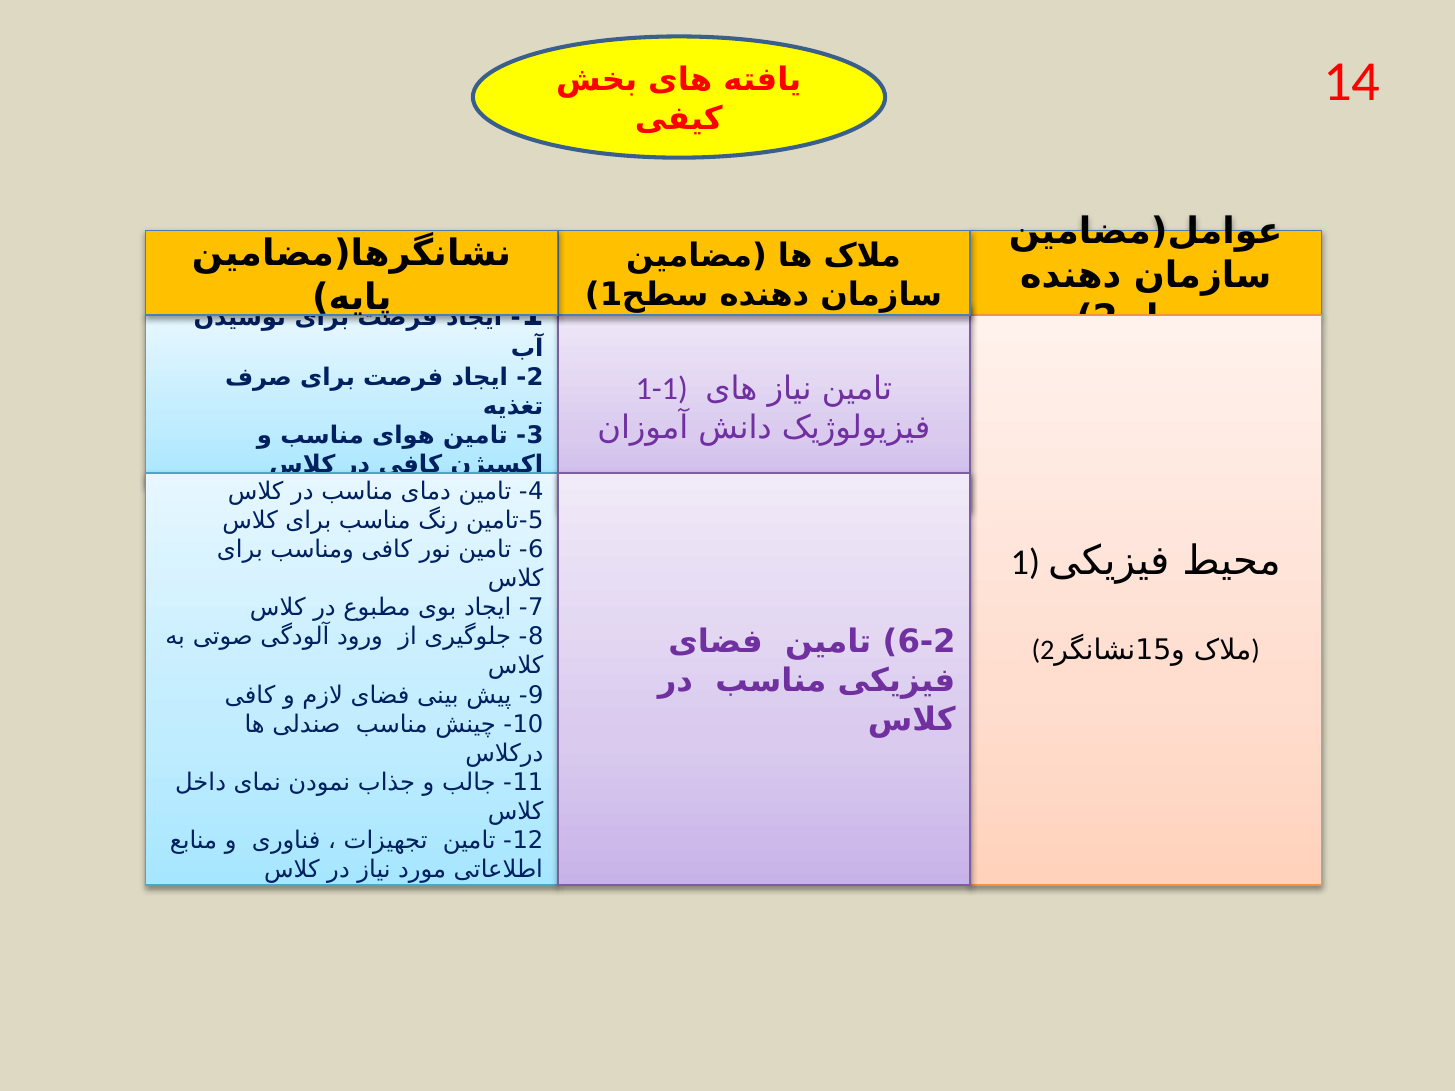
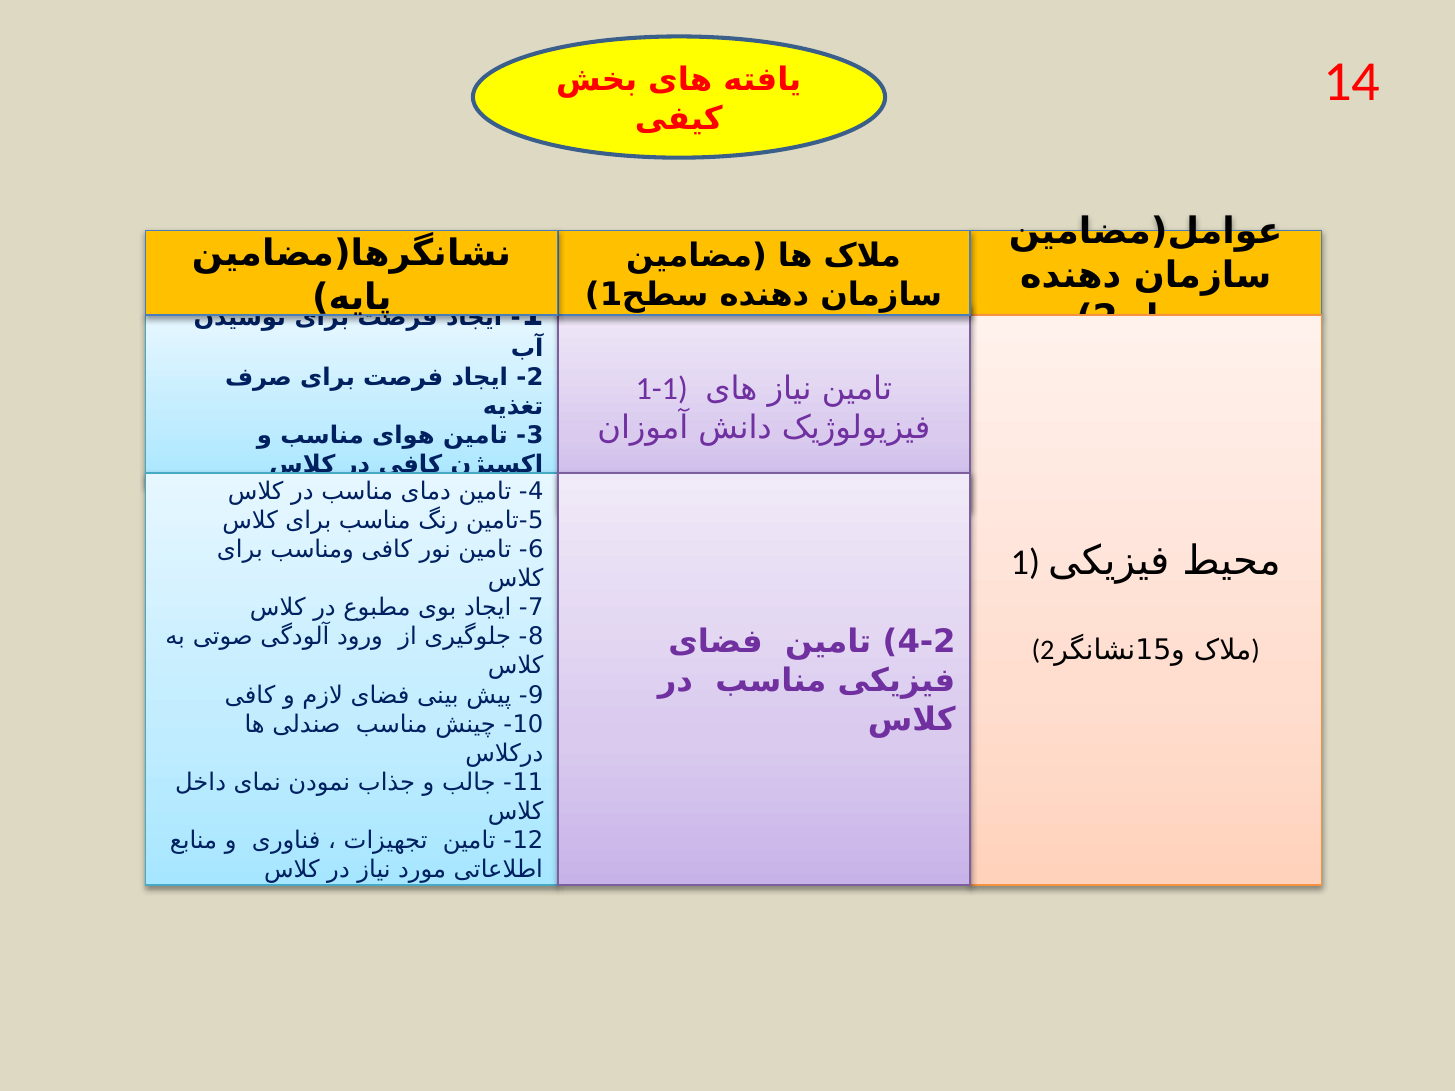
6-2: 6-2 -> 4-2
